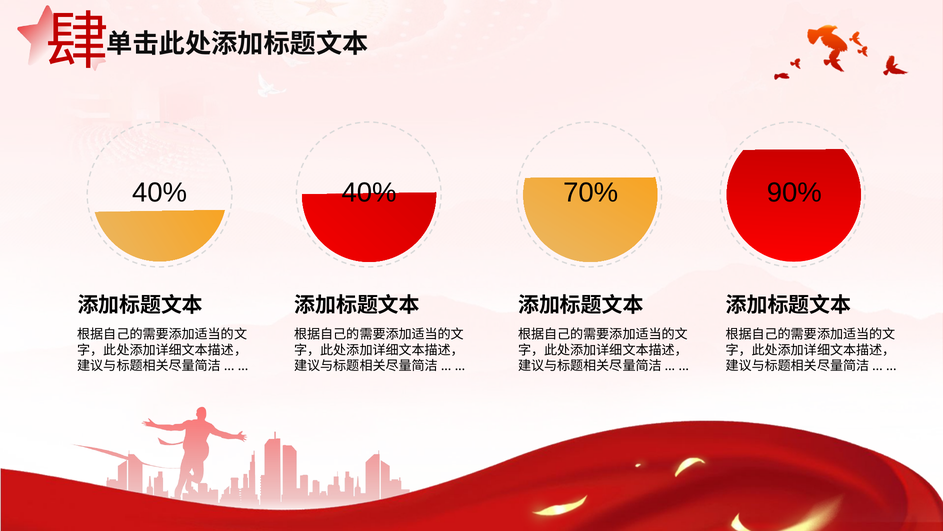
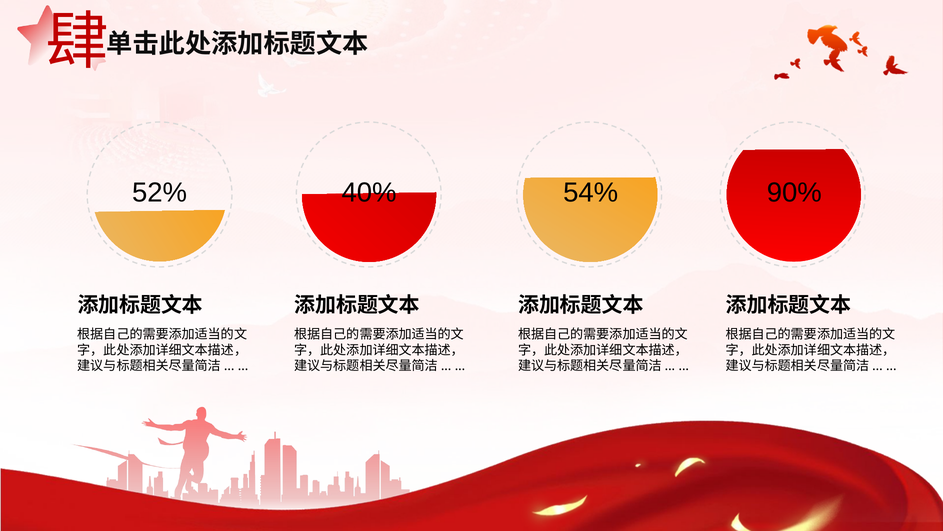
40% at (160, 193): 40% -> 52%
70%: 70% -> 54%
